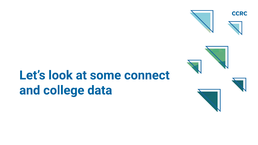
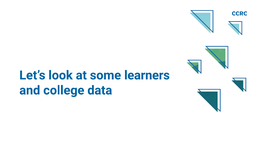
connect: connect -> learners
